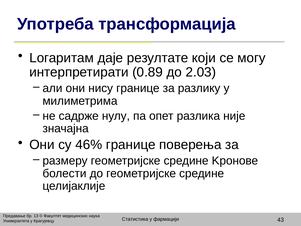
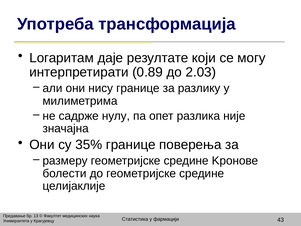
46%: 46% -> 35%
